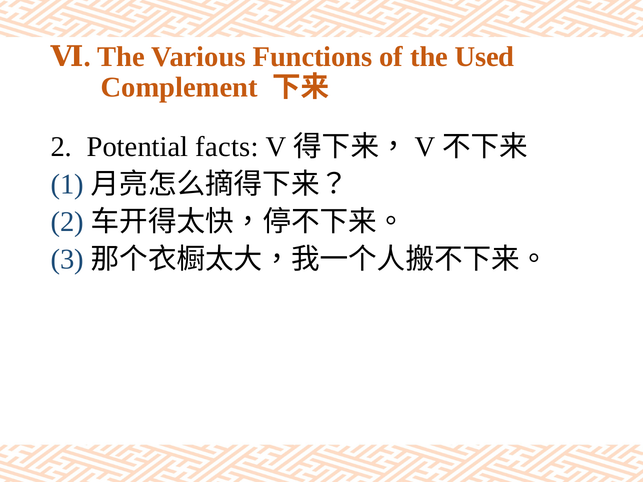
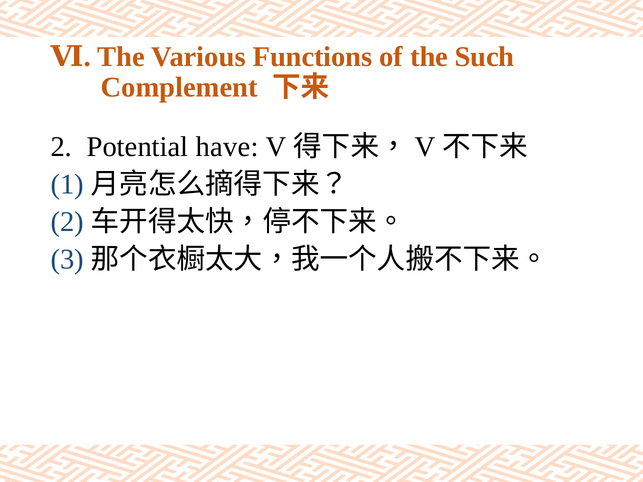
Used: Used -> Such
facts: facts -> have
